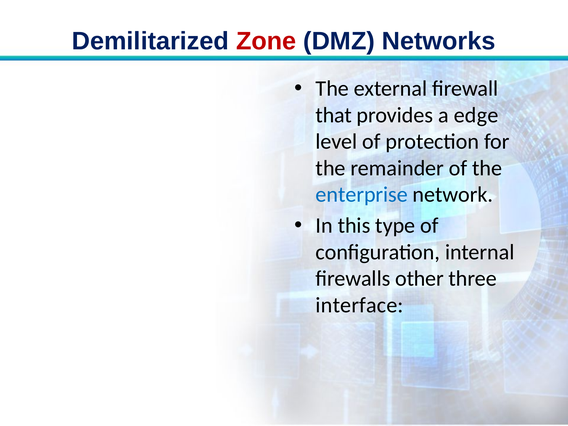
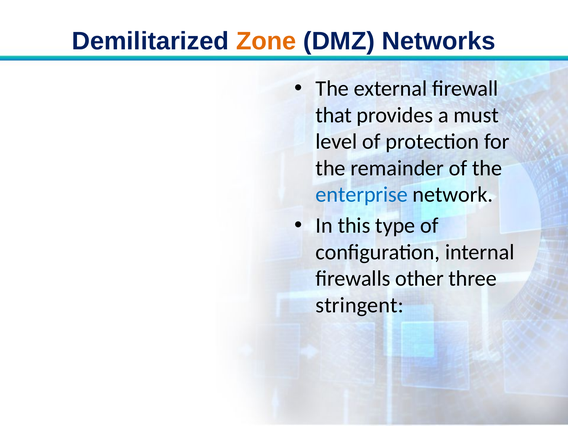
Zone colour: red -> orange
edge: edge -> must
interface: interface -> stringent
